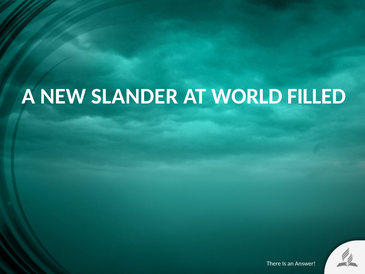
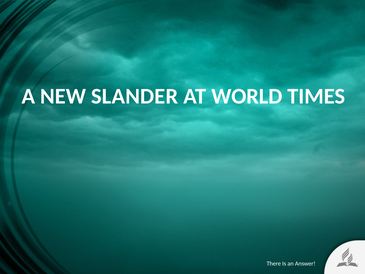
FILLED: FILLED -> TIMES
